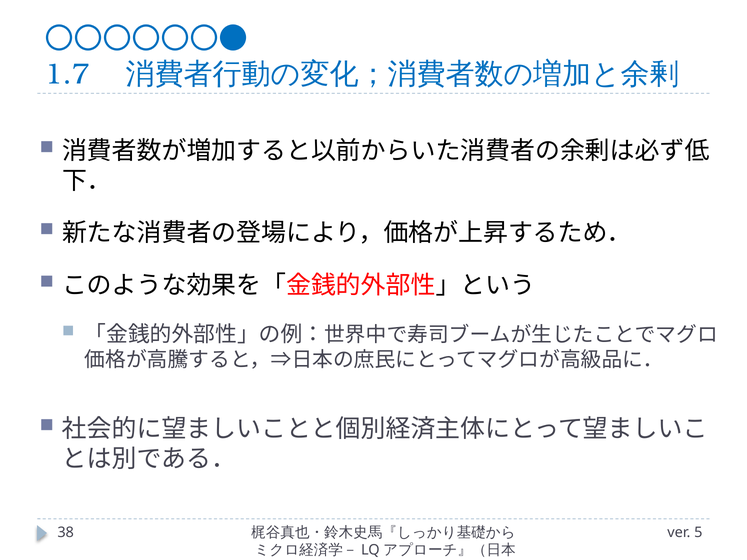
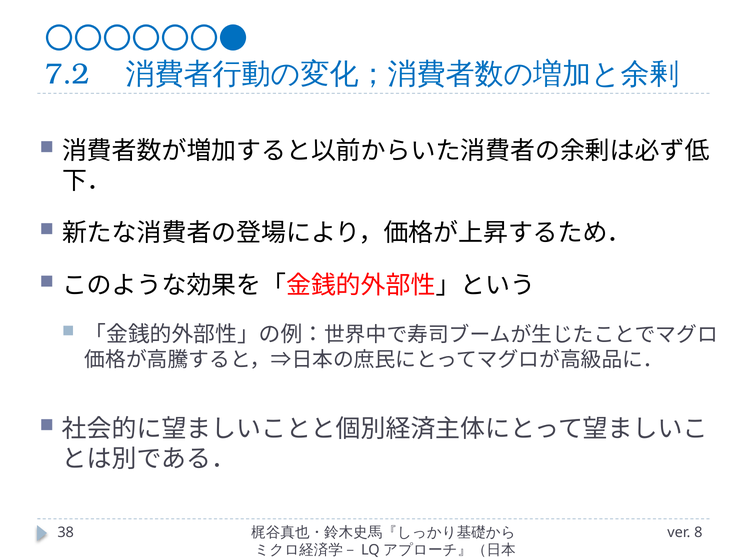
1.7: 1.7 -> 7.2
5: 5 -> 8
